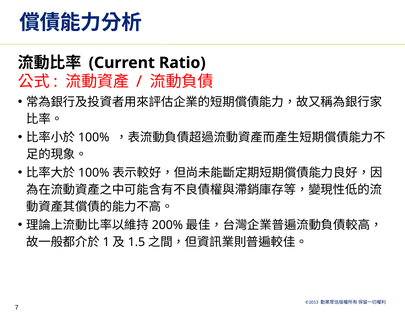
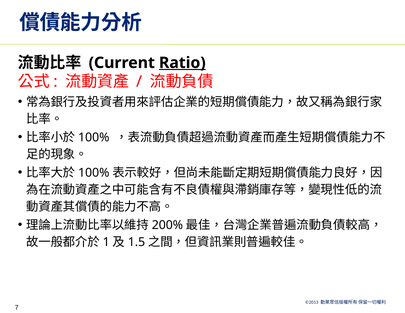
Ratio underline: none -> present
